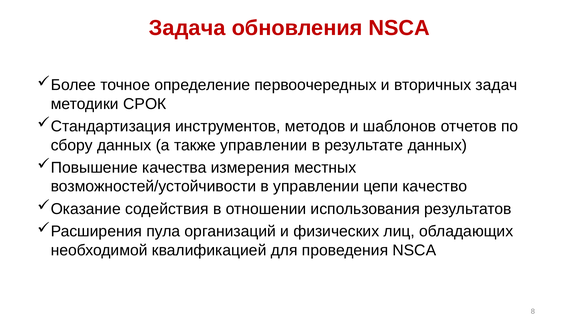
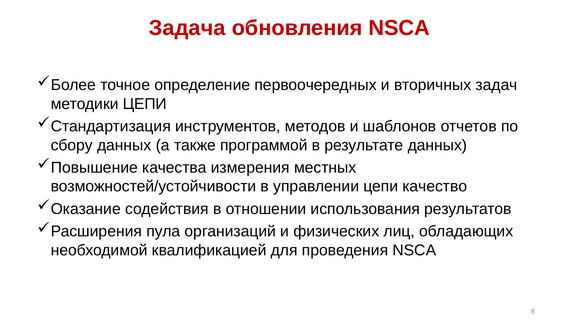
методики СРОК: СРОК -> ЦЕПИ
также управлении: управлении -> программой
